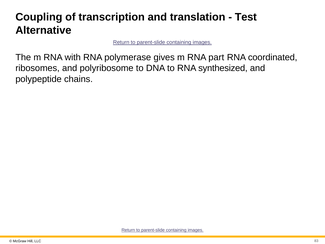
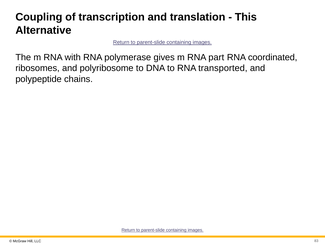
Test: Test -> This
synthesized: synthesized -> transported
